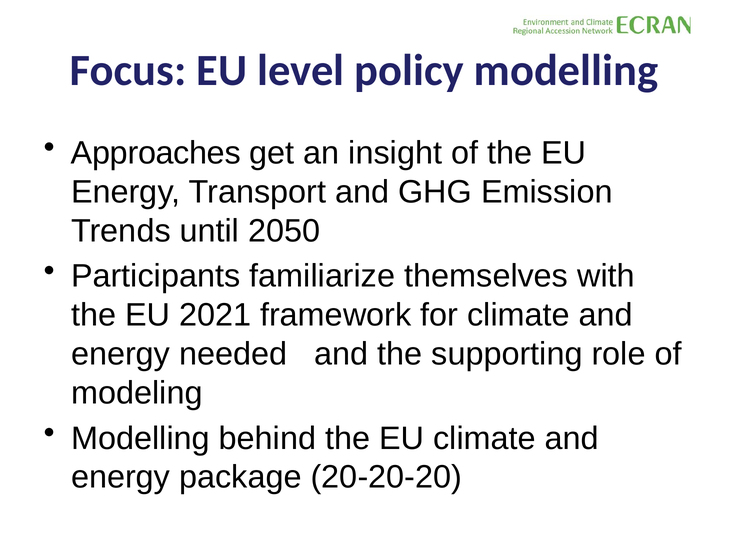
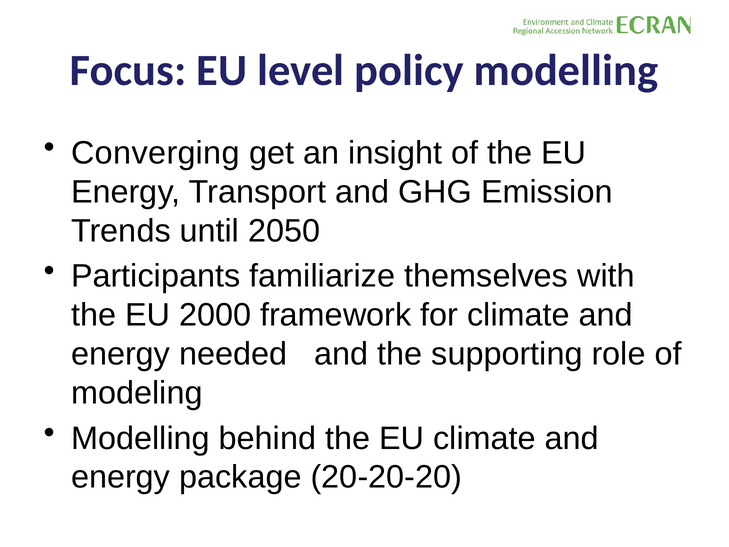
Approaches: Approaches -> Converging
2021: 2021 -> 2000
